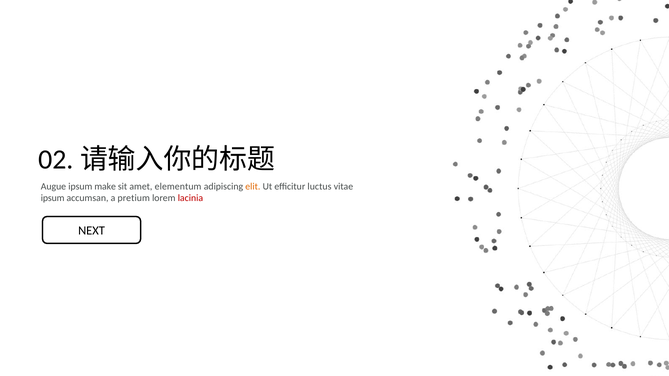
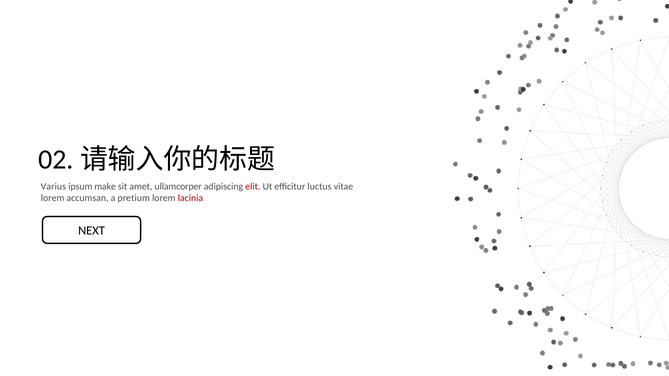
Augue: Augue -> Varius
elementum: elementum -> ullamcorper
elit colour: orange -> red
ipsum at (53, 198): ipsum -> lorem
